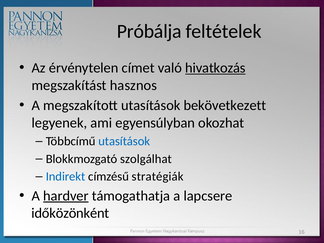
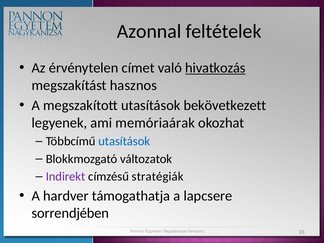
Próbálja: Próbálja -> Azonnal
egyensúlyban: egyensúlyban -> memóriaárak
szolgálhat: szolgálhat -> változatok
Indirekt colour: blue -> purple
hardver underline: present -> none
időközönként: időközönként -> sorrendjében
